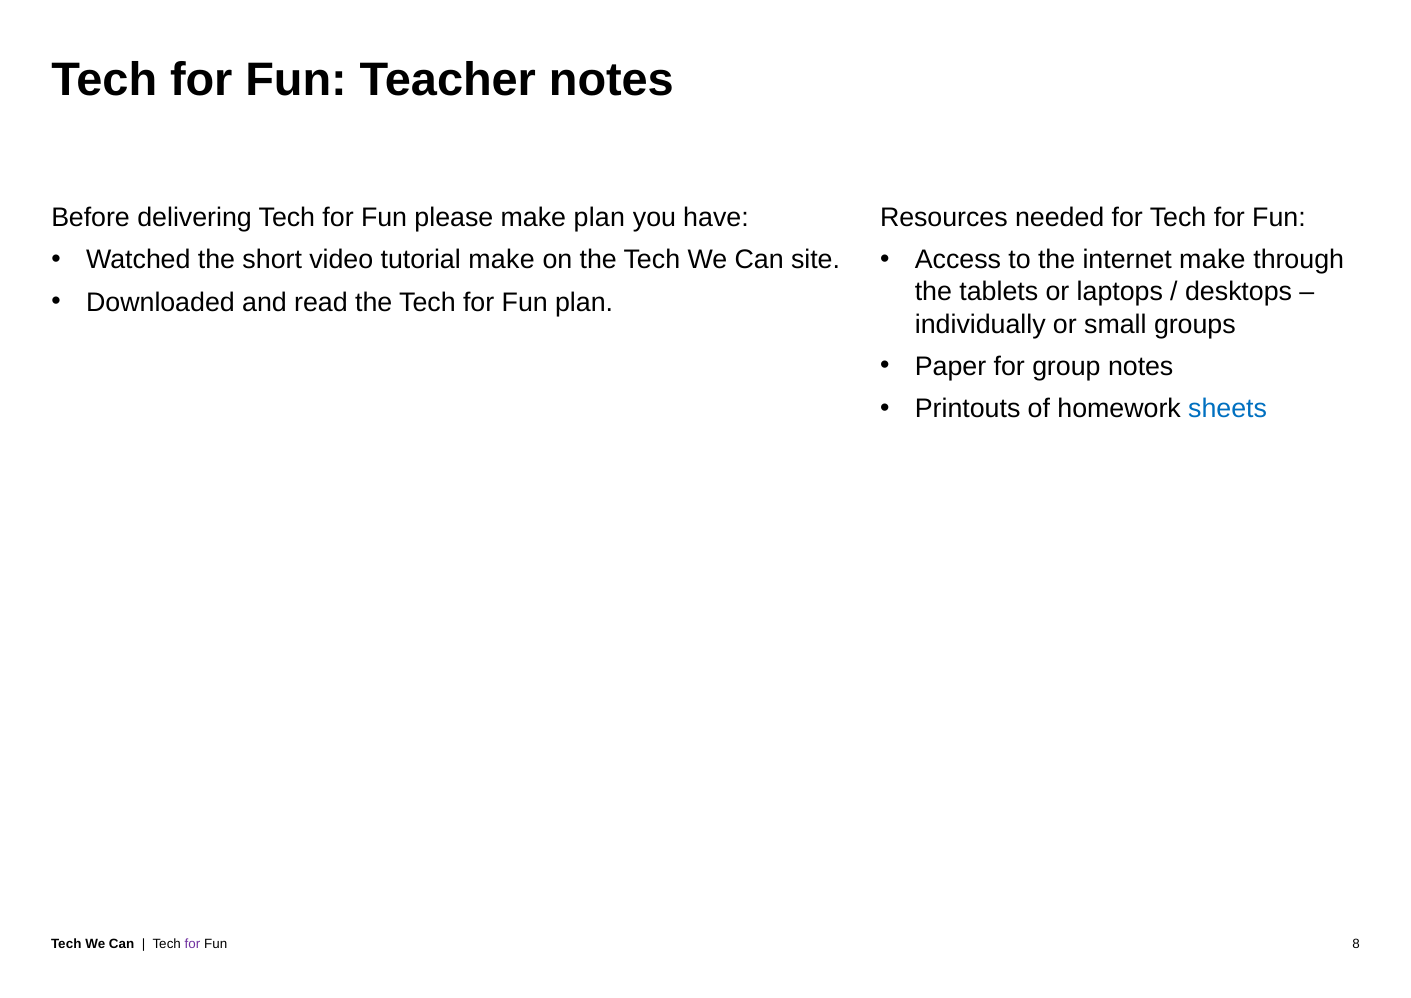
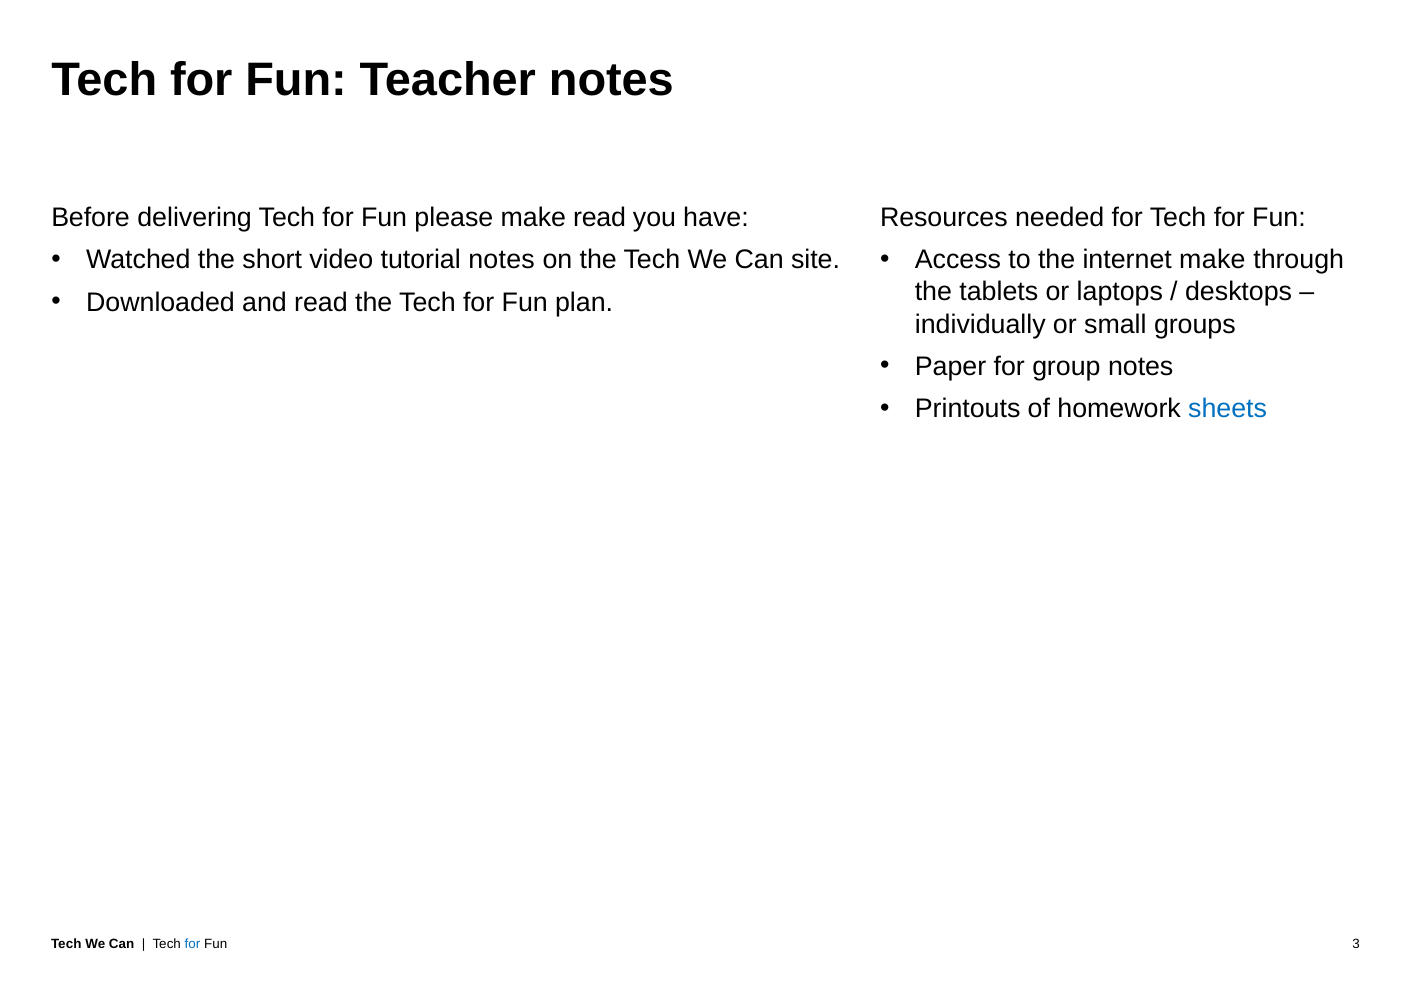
make plan: plan -> read
tutorial make: make -> notes
for at (193, 944) colour: purple -> blue
8: 8 -> 3
